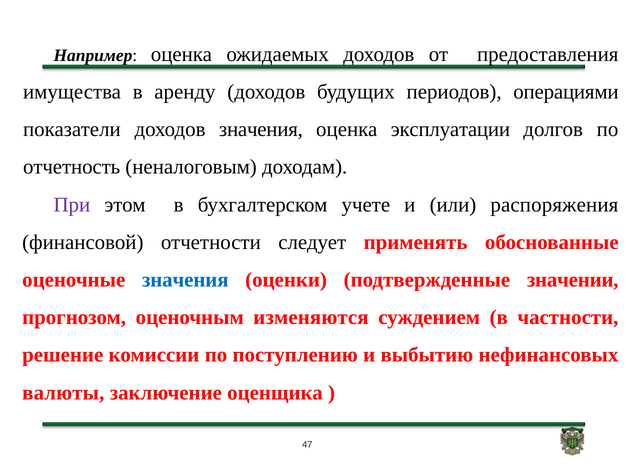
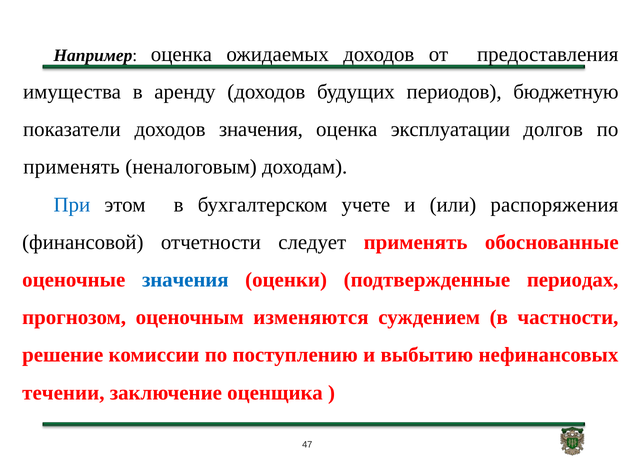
операциями: операциями -> бюджетную
отчетность at (72, 167): отчетность -> применять
При colour: purple -> blue
значении: значении -> периодах
валюты: валюты -> течении
